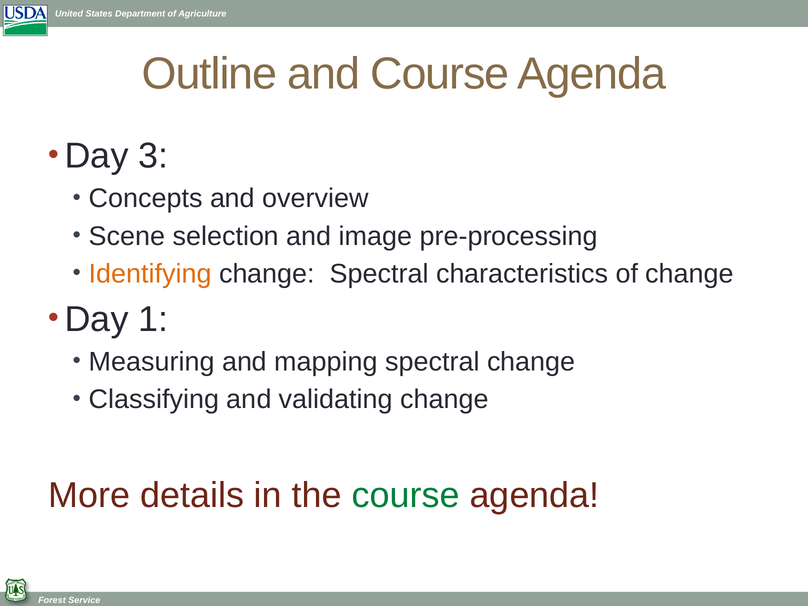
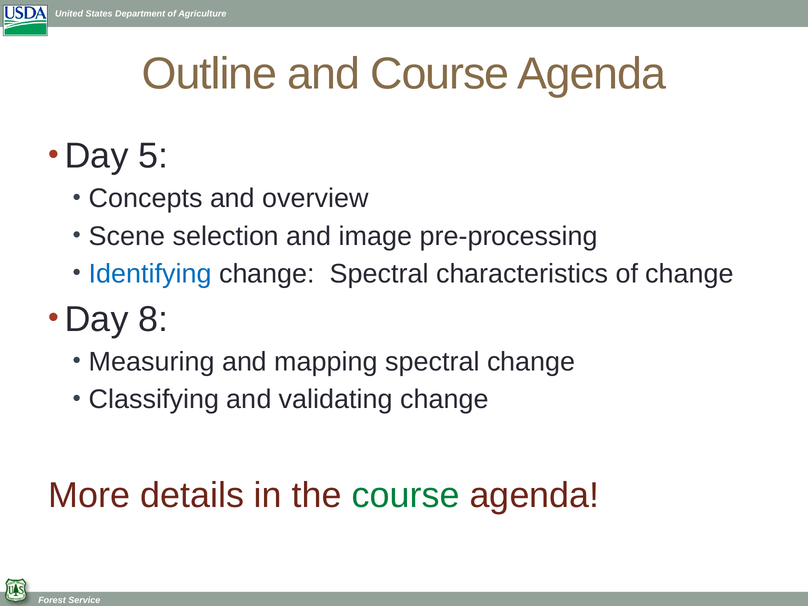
3: 3 -> 5
Identifying colour: orange -> blue
1: 1 -> 8
